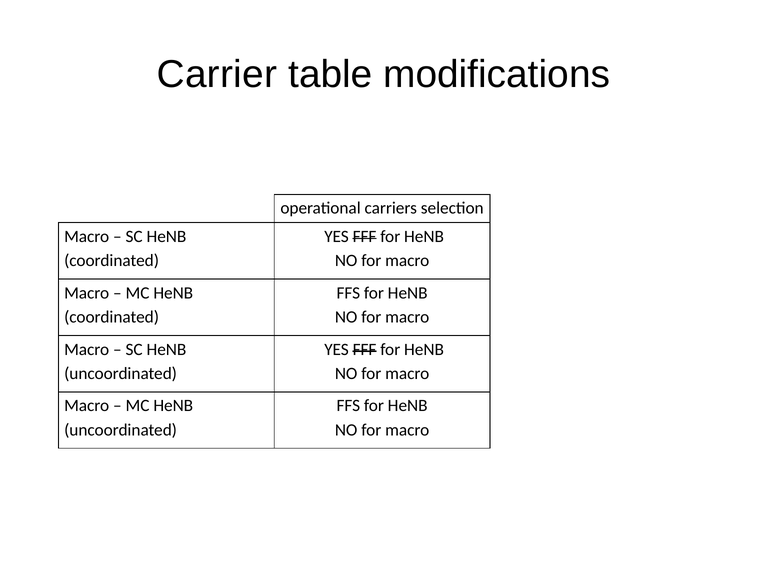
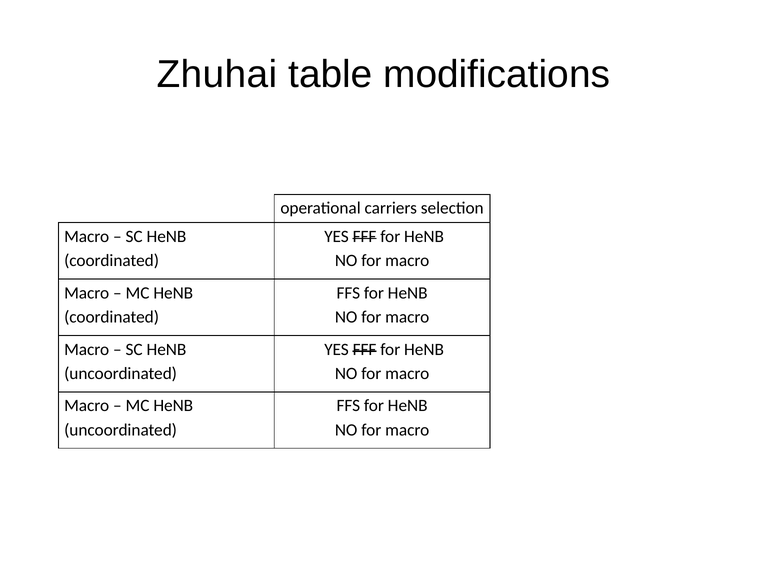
Carrier: Carrier -> Zhuhai
